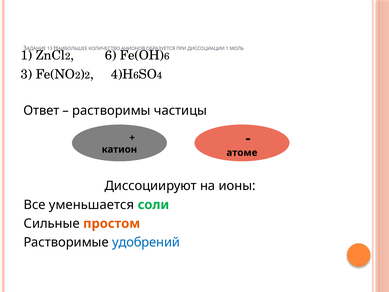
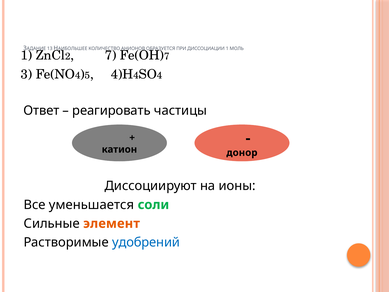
6 at (111, 55): 6 -> 7
6 at (167, 56): 6 -> 7
2 at (78, 75): 2 -> 4
2 at (87, 75): 2 -> 5
6 at (136, 75): 6 -> 4
растворимы: растворимы -> реагировать
атоме: атоме -> донор
простом: простом -> элемент
